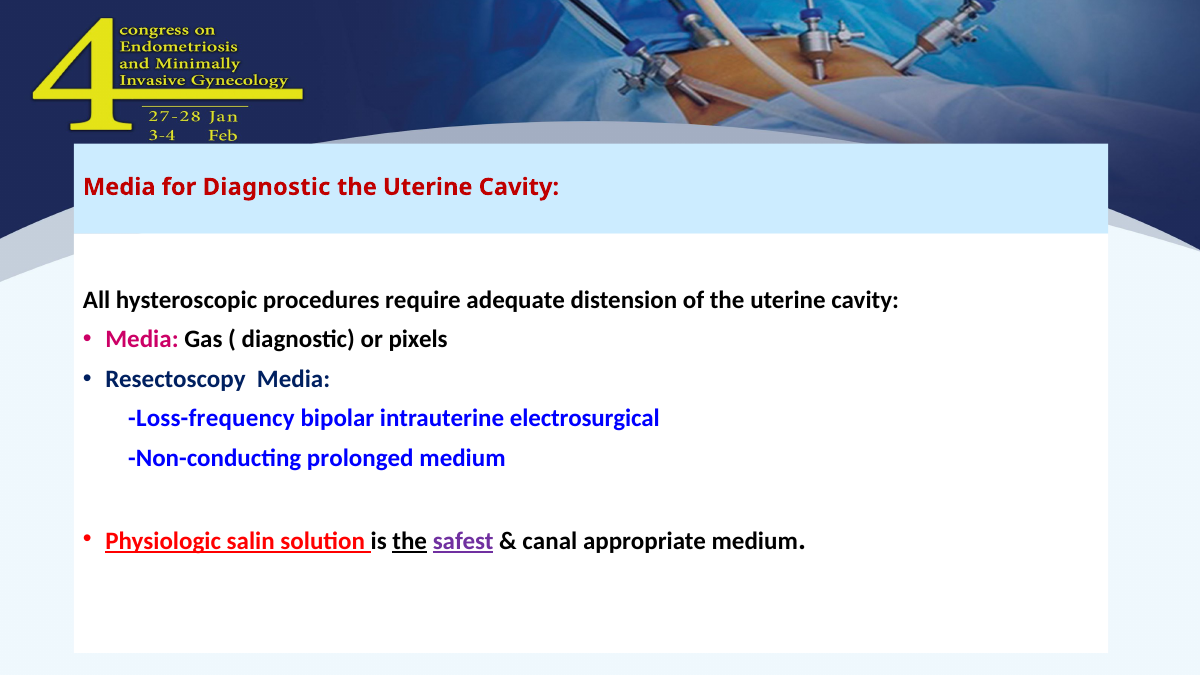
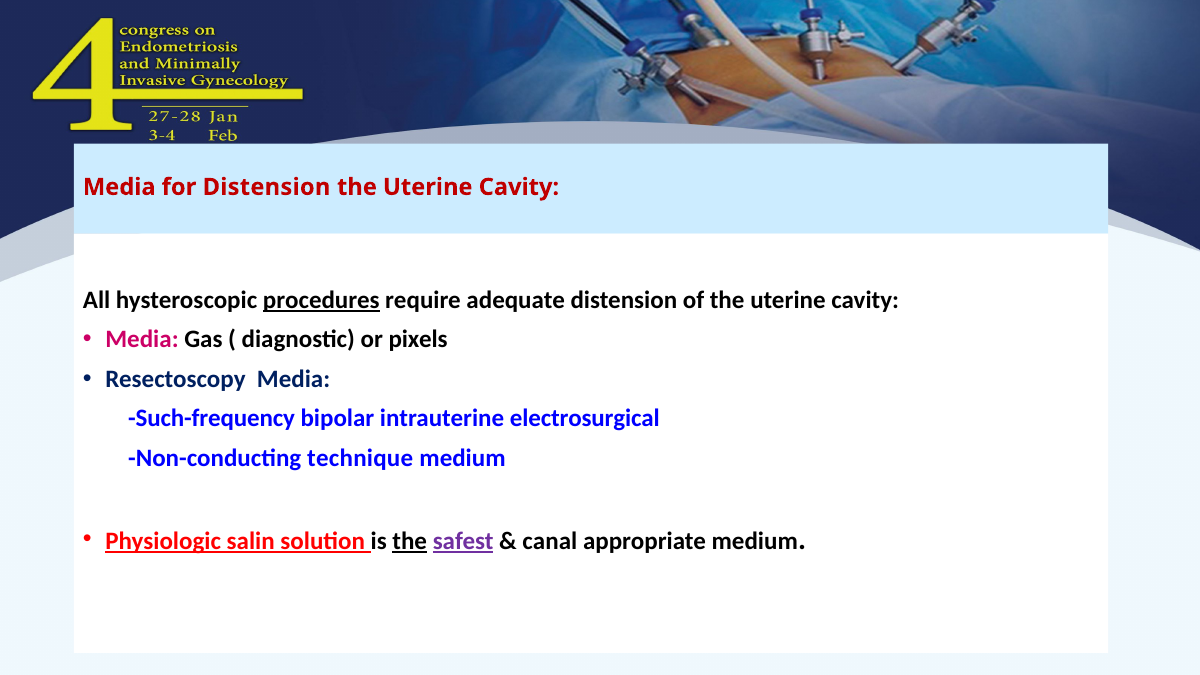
for Diagnostic: Diagnostic -> Distension
procedures underline: none -> present
Loss-frequency: Loss-frequency -> Such-frequency
prolonged: prolonged -> technique
